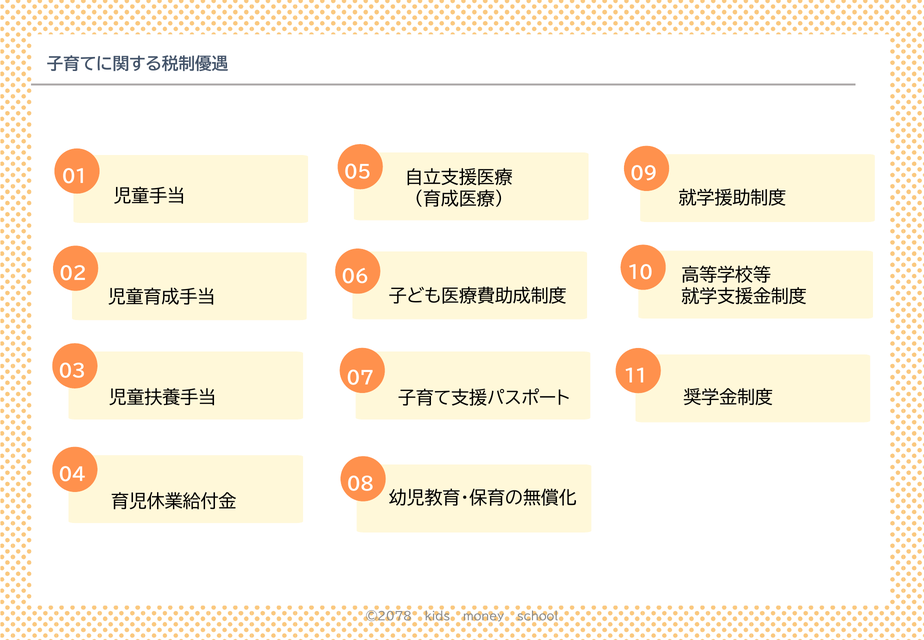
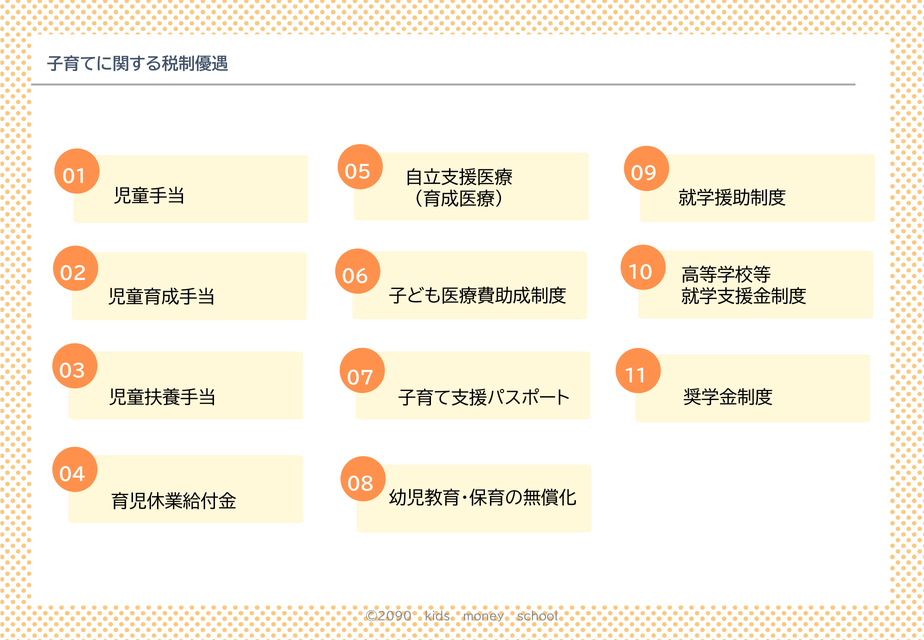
©2078: ©2078 -> ©2090
